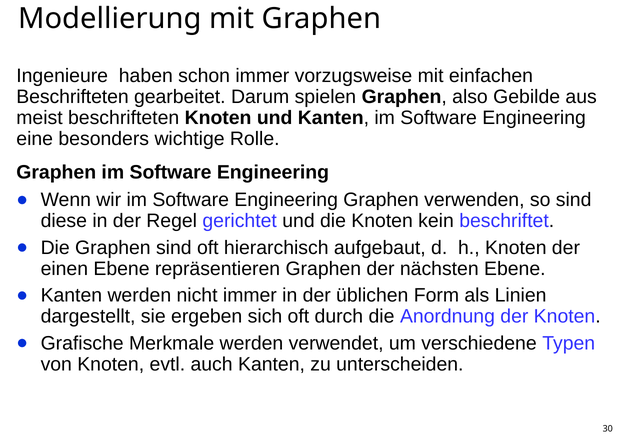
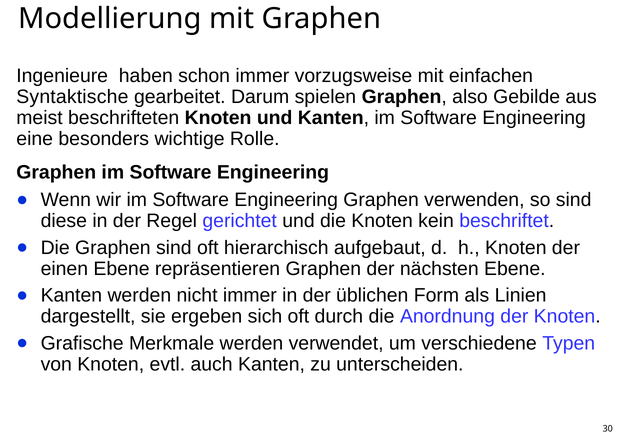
Beschrifteten at (73, 97): Beschrifteten -> Syntaktische
